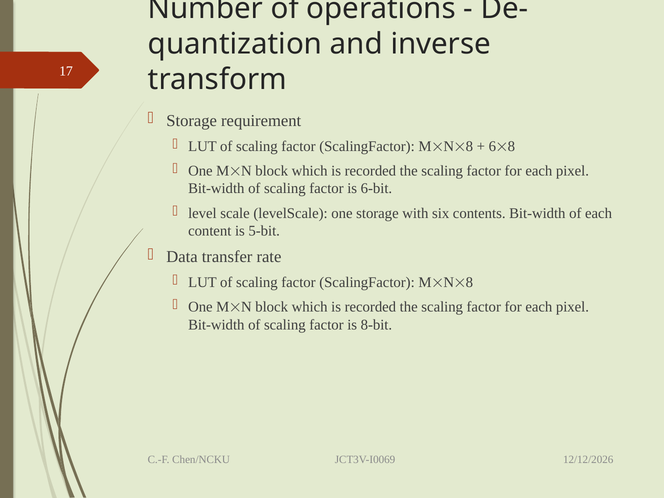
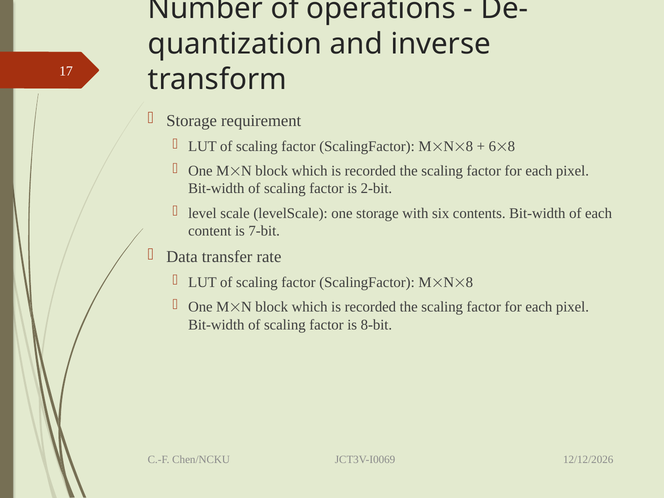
6-bit: 6-bit -> 2-bit
5-bit: 5-bit -> 7-bit
